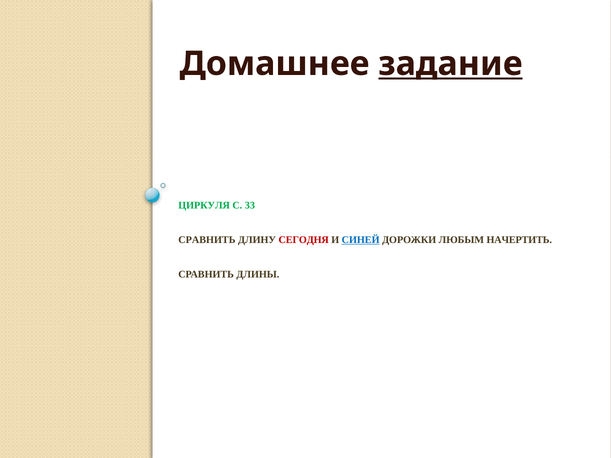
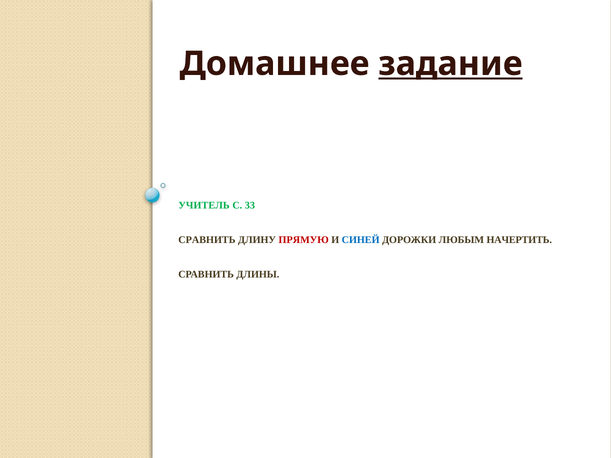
ЦИРКУЛЯ: ЦИРКУЛЯ -> УЧИТЕЛЬ
СЕГОДНЯ: СЕГОДНЯ -> ПРЯМУЮ
СИНЕЙ underline: present -> none
